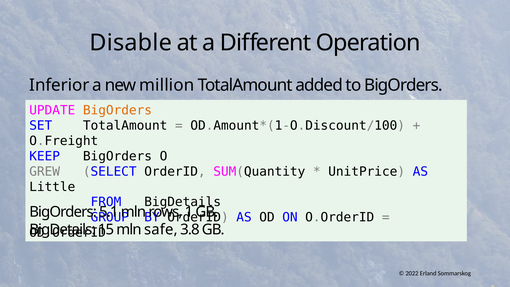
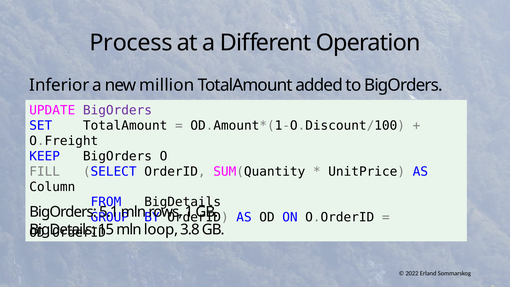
Disable: Disable -> Process
BigOrders at (117, 110) colour: orange -> purple
GREW: GREW -> FILL
Little: Little -> Column
safe: safe -> loop
